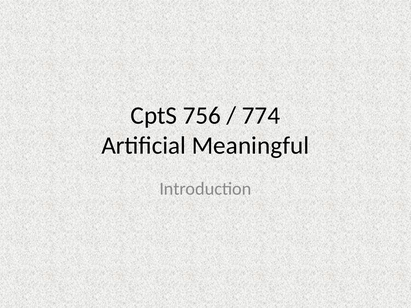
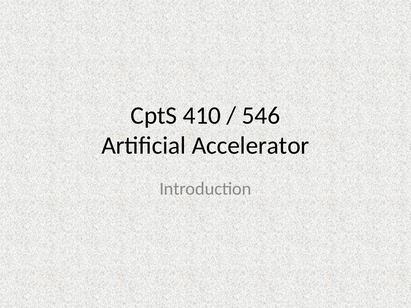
756: 756 -> 410
774: 774 -> 546
Meaningful: Meaningful -> Accelerator
